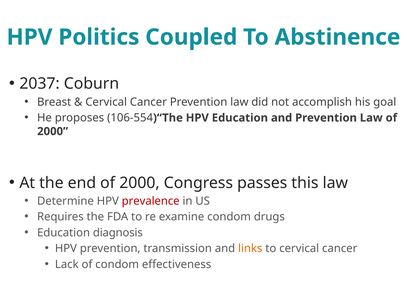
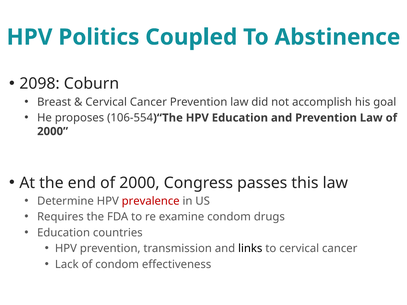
2037: 2037 -> 2098
diagnosis: diagnosis -> countries
links colour: orange -> black
